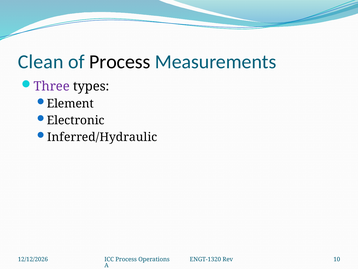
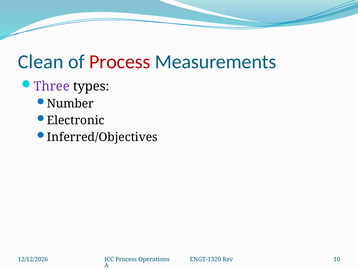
Process at (120, 62) colour: black -> red
Element: Element -> Number
Inferred/Hydraulic: Inferred/Hydraulic -> Inferred/Objectives
